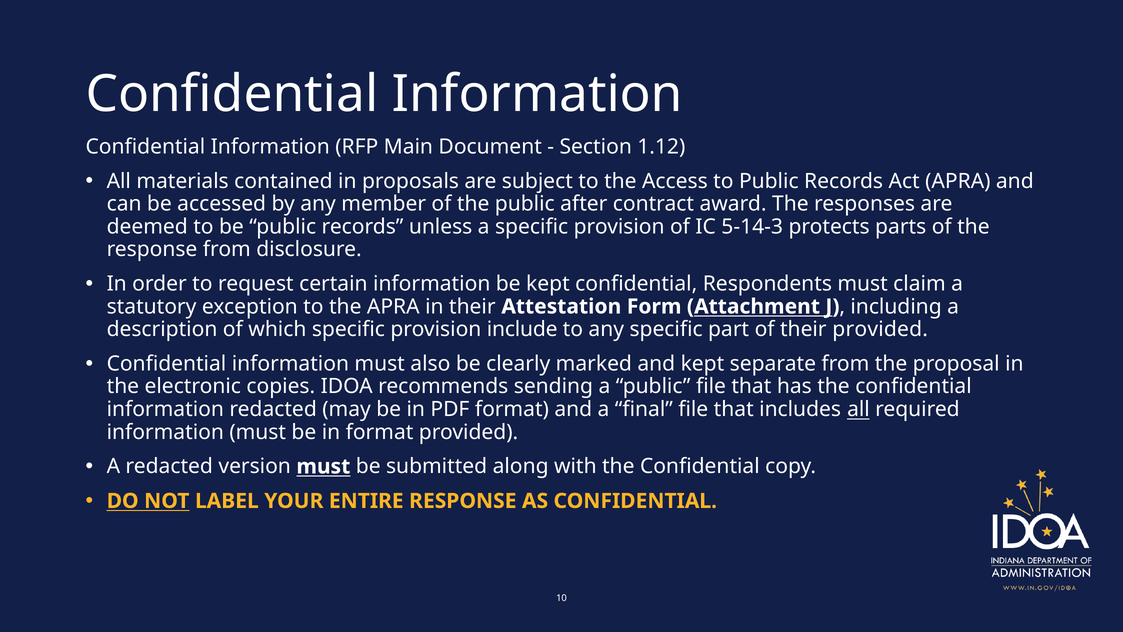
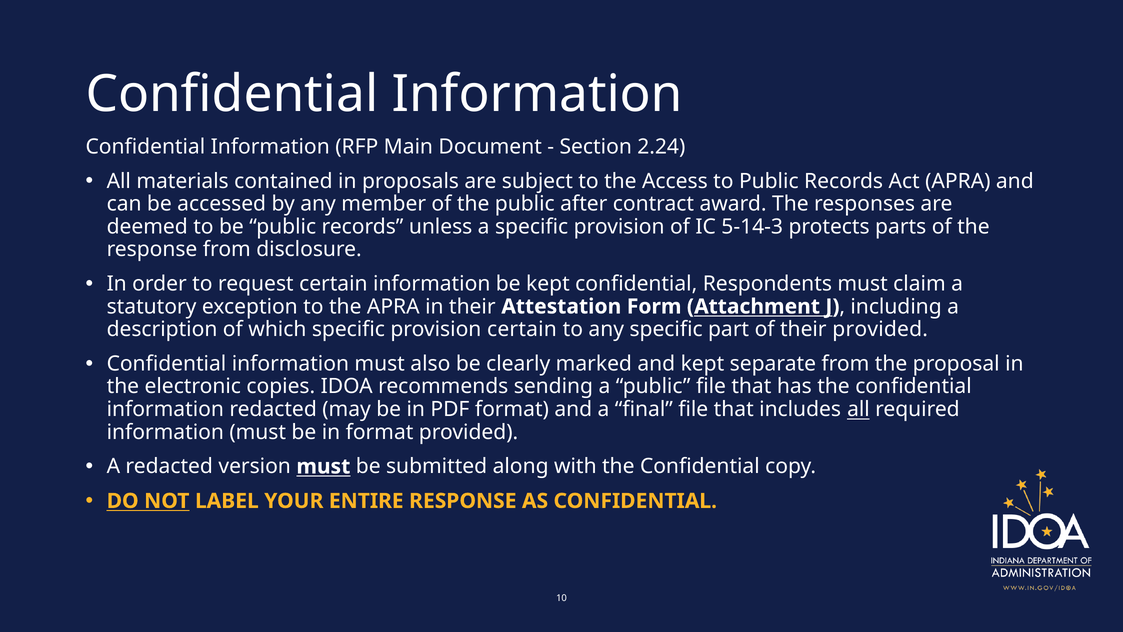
1.12: 1.12 -> 2.24
provision include: include -> certain
